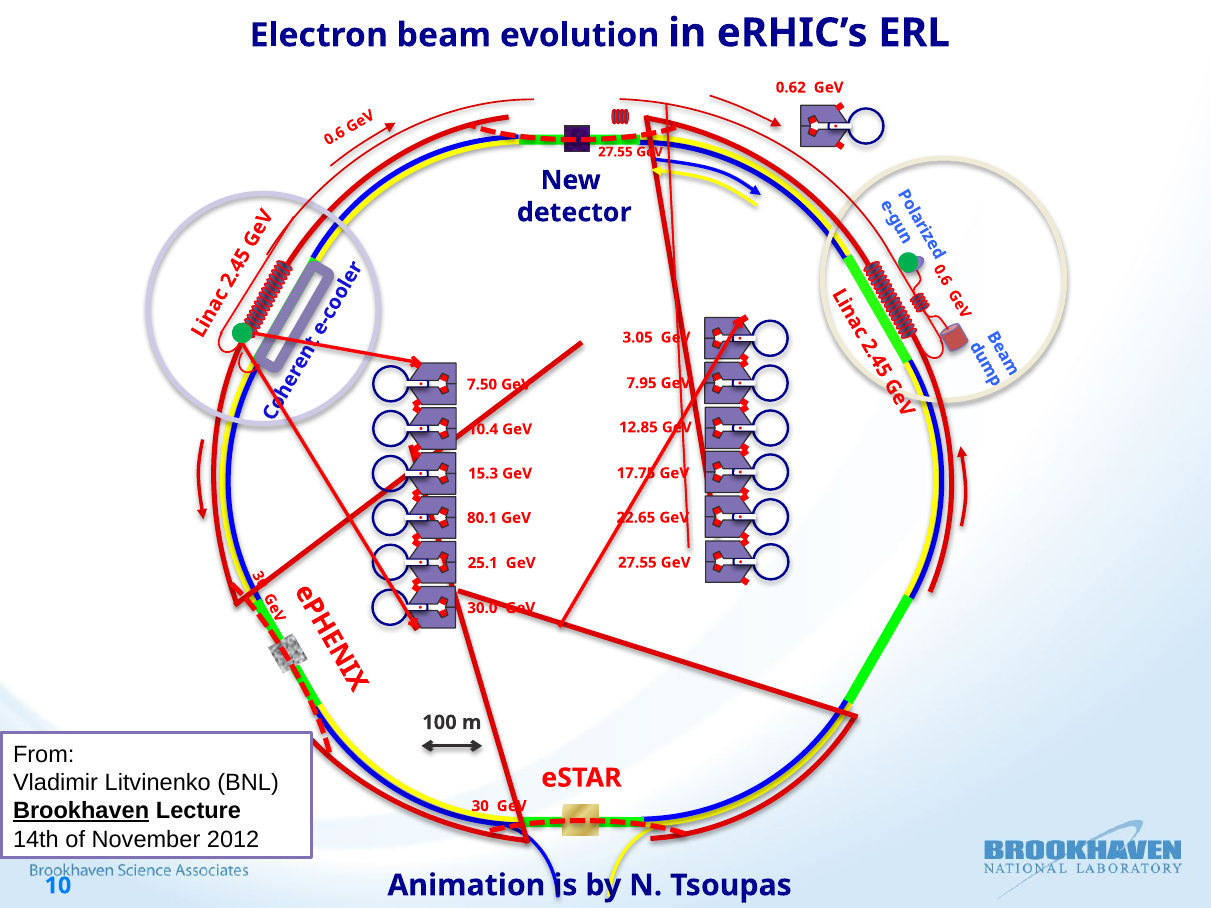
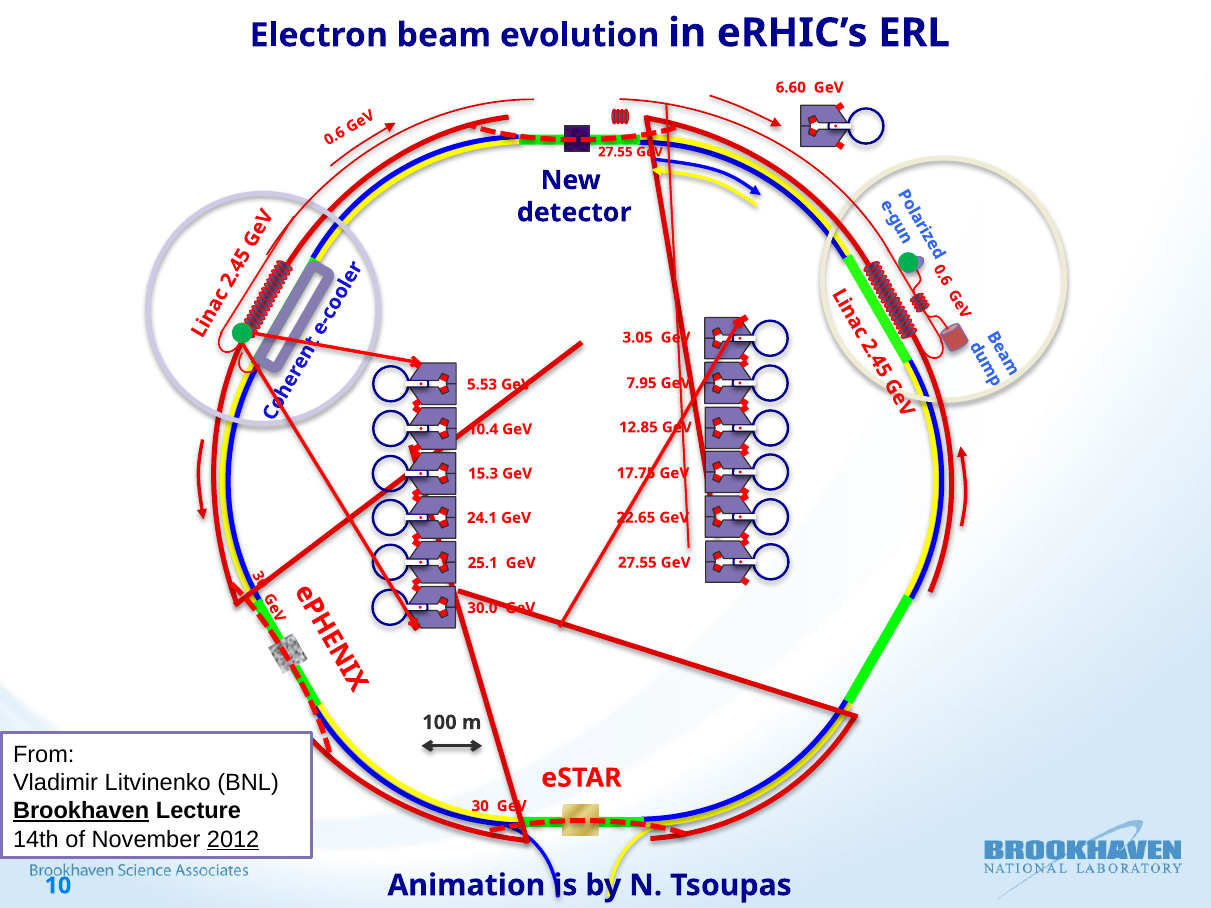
0.62: 0.62 -> 6.60
7.50: 7.50 -> 5.53
80.1: 80.1 -> 24.1
2012 underline: none -> present
